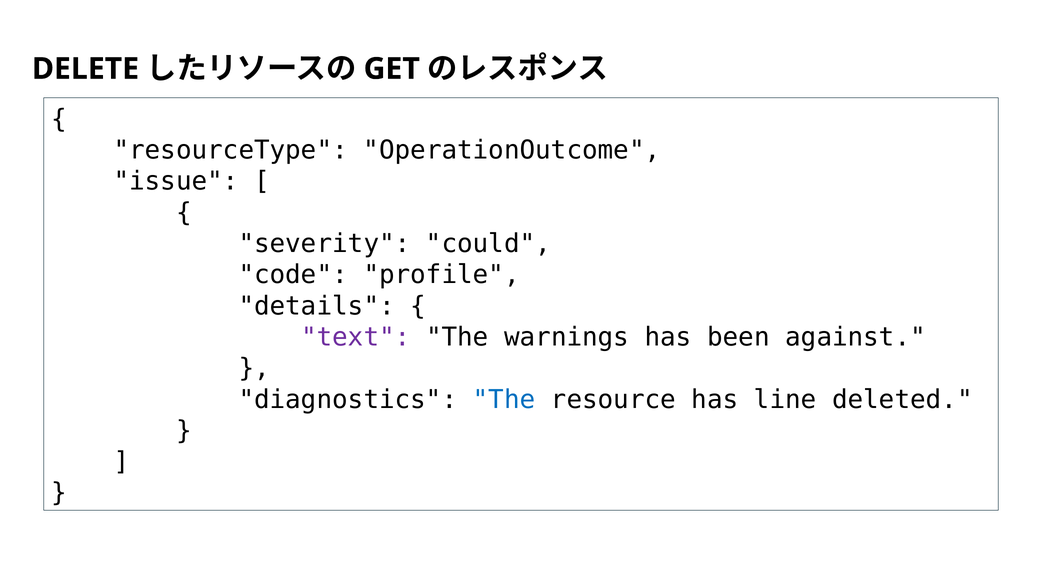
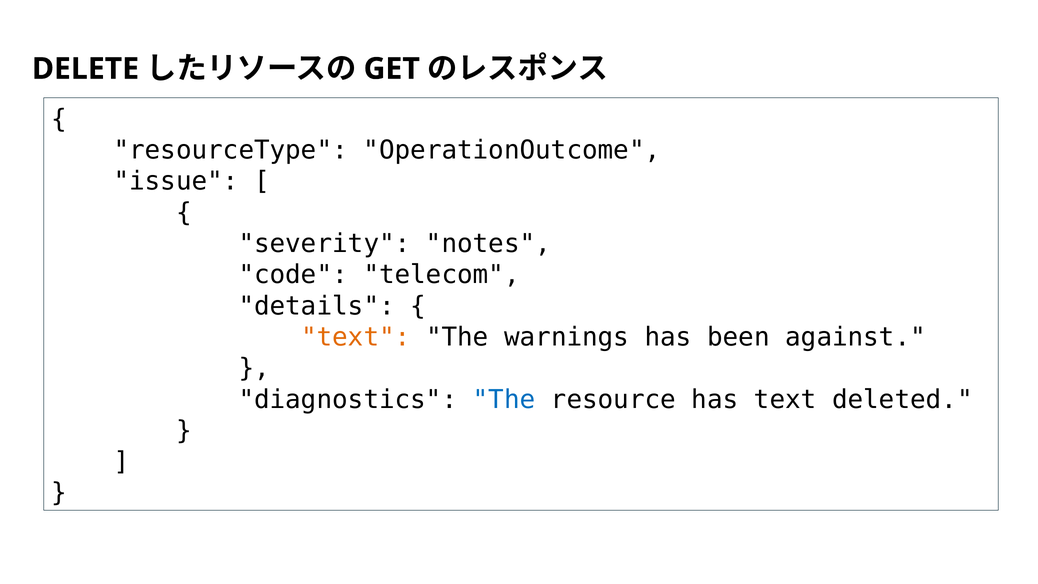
could: could -> notes
profile: profile -> telecom
text at (356, 337) colour: purple -> orange
has line: line -> text
